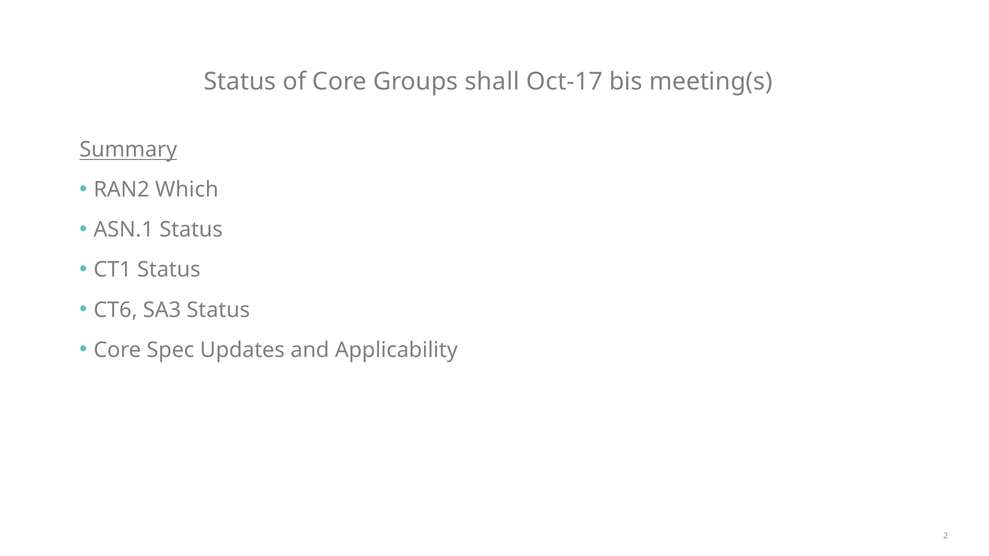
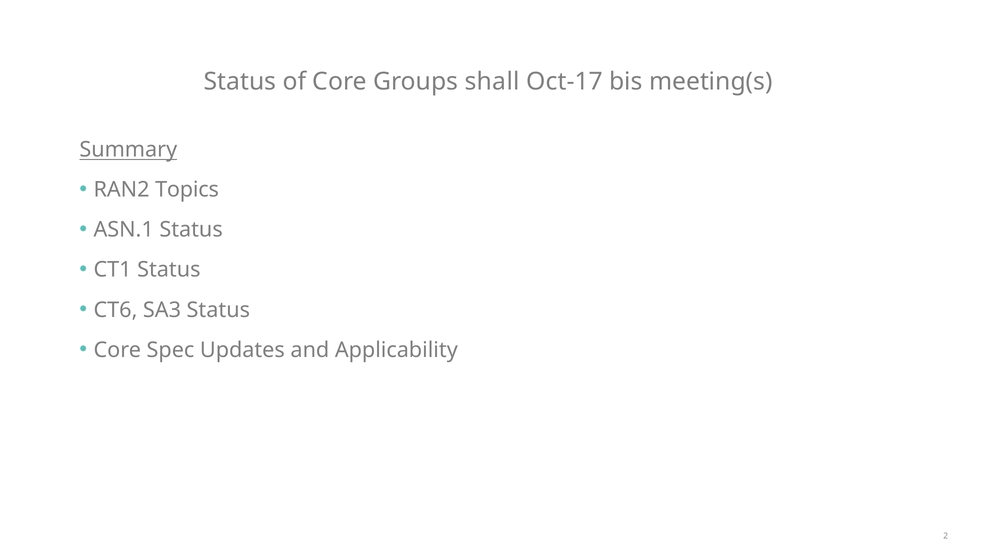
Which: Which -> Topics
